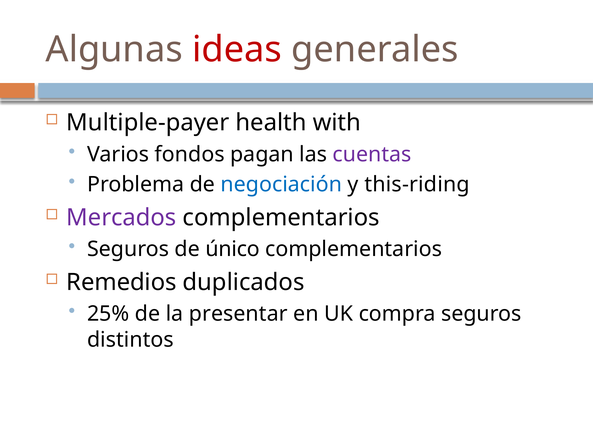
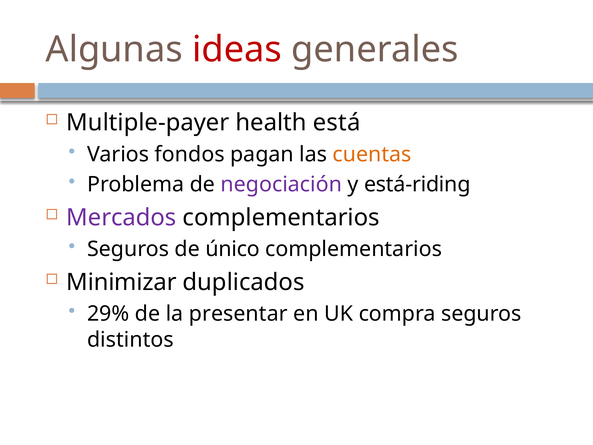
with: with -> está
cuentas colour: purple -> orange
negociación colour: blue -> purple
this-riding: this-riding -> está-riding
Remedios: Remedios -> Minimizar
25%: 25% -> 29%
